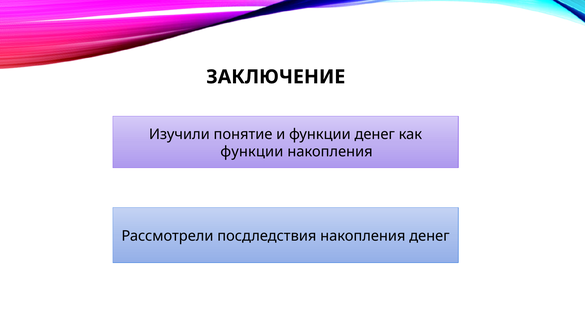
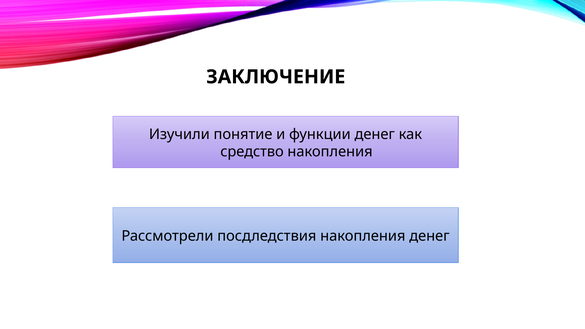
функции at (252, 152): функции -> средство
